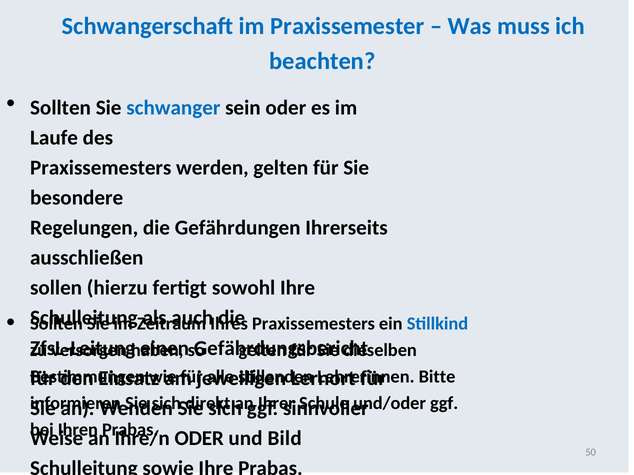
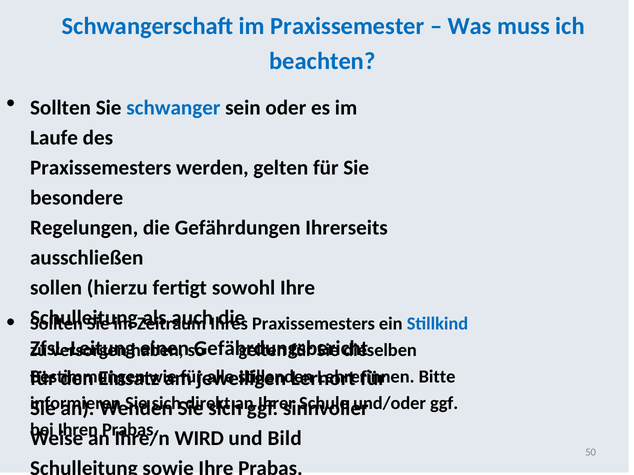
ODER at (199, 439): ODER -> WIRD
